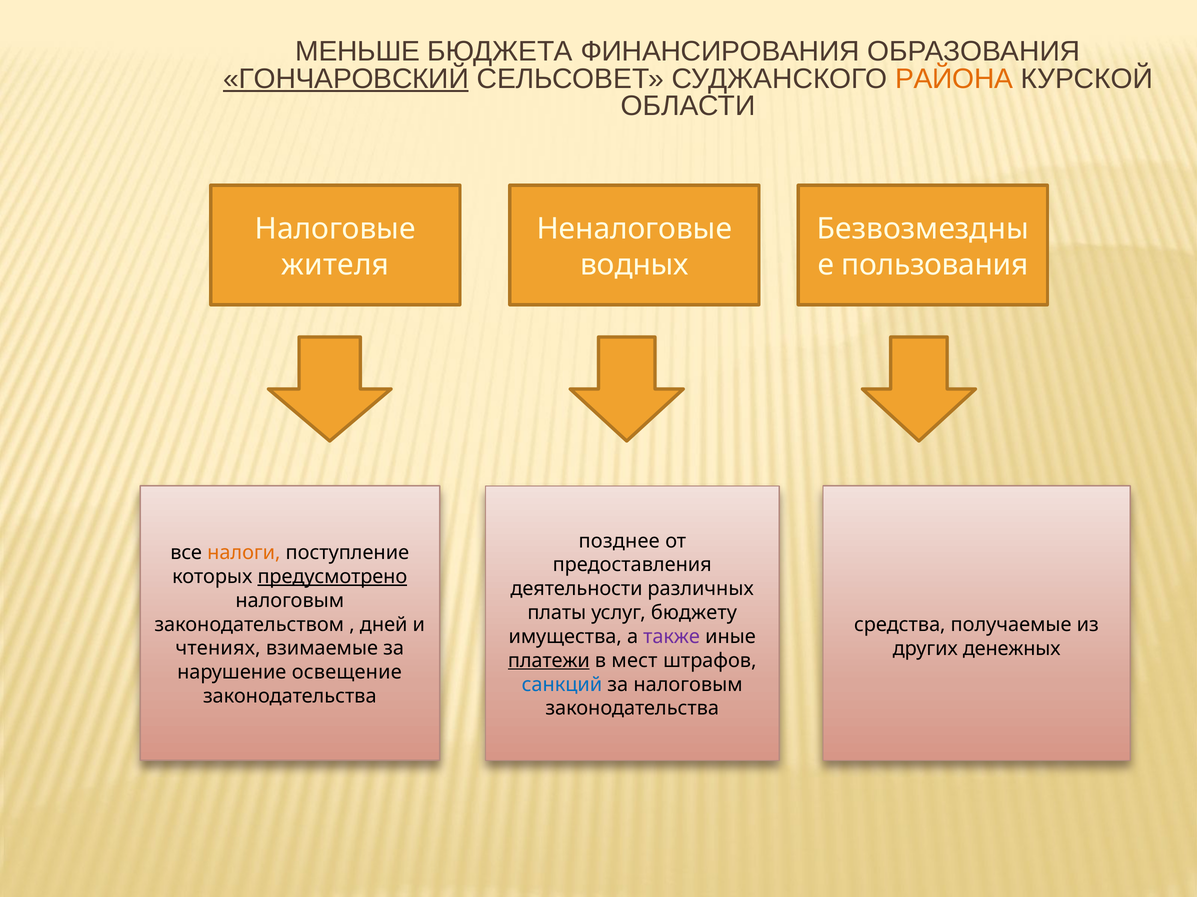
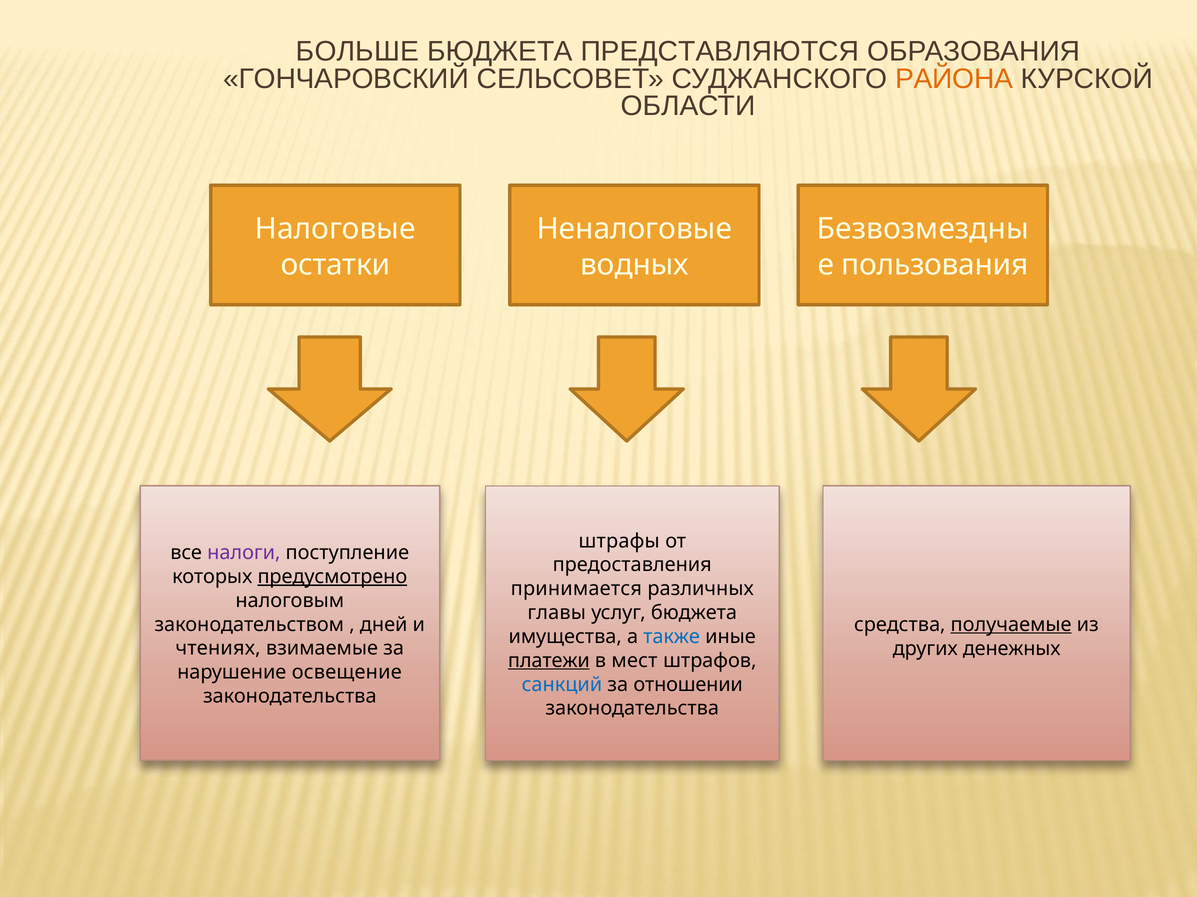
МЕНЬШЕ: МЕНЬШЕ -> БОЛЬШЕ
ФИНАНСИРОВАНИЯ: ФИНАНСИРОВАНИЯ -> ПРЕДСТАВЛЯЮТСЯ
ГОНЧАРОВСКИЙ underline: present -> none
жителя: жителя -> остатки
позднее: позднее -> штрафы
налоги colour: orange -> purple
деятельности: деятельности -> принимается
платы: платы -> главы
услуг бюджету: бюджету -> бюджета
получаемые underline: none -> present
также colour: purple -> blue
за налоговым: налоговым -> отношении
